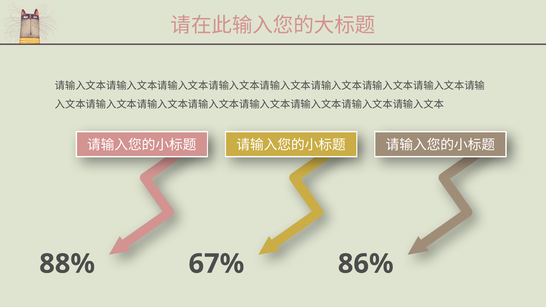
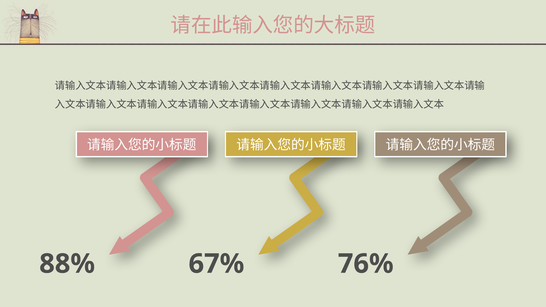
86%: 86% -> 76%
